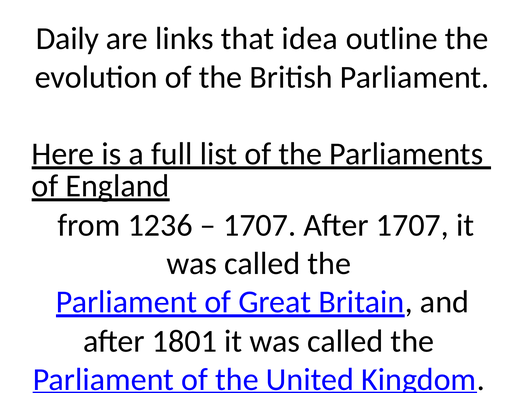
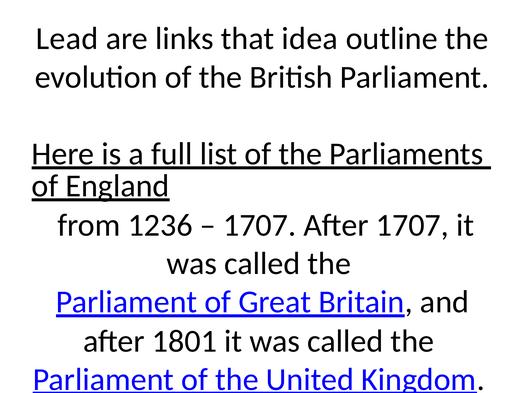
Daily: Daily -> Lead
